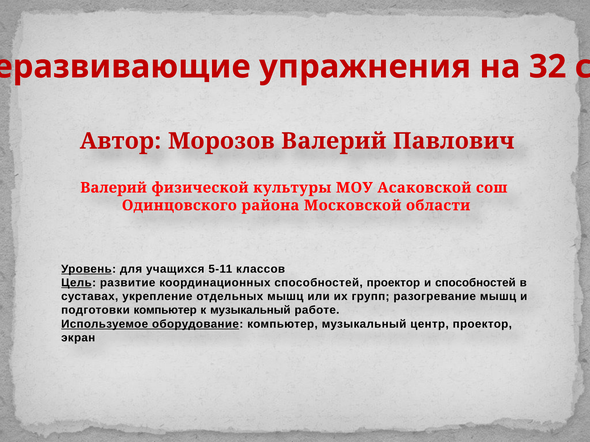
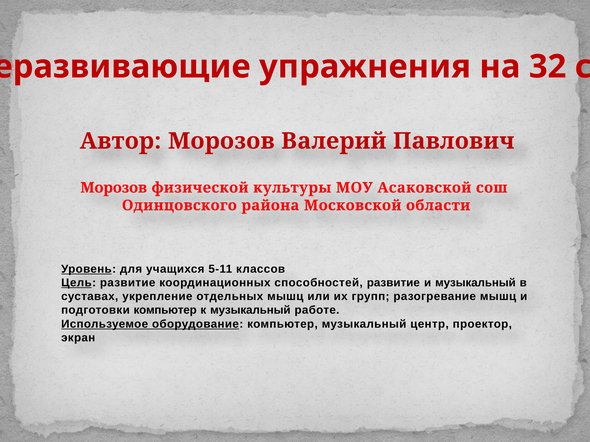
Валерий at (114, 188): Валерий -> Морозов
способностей проектор: проектор -> развитие
и способностей: способностей -> музыкальный
